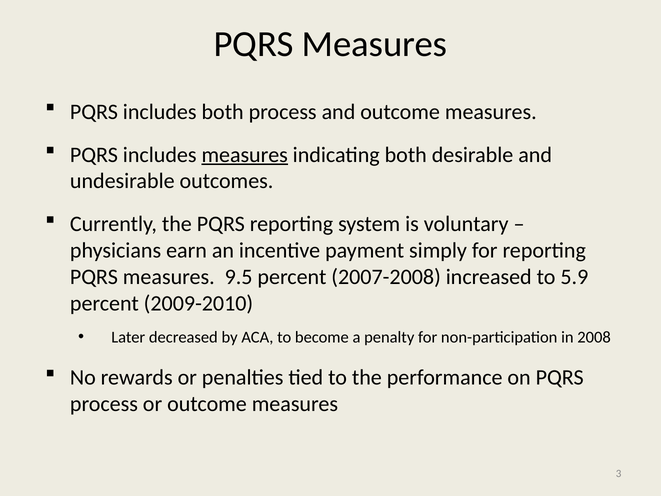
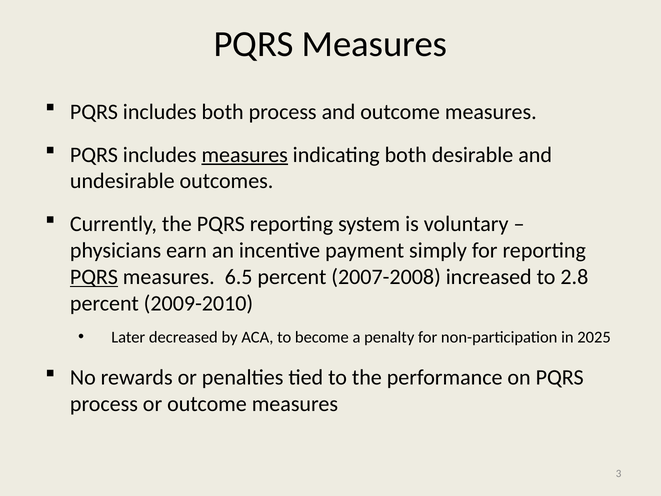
PQRS at (94, 277) underline: none -> present
9.5: 9.5 -> 6.5
5.9: 5.9 -> 2.8
2008: 2008 -> 2025
